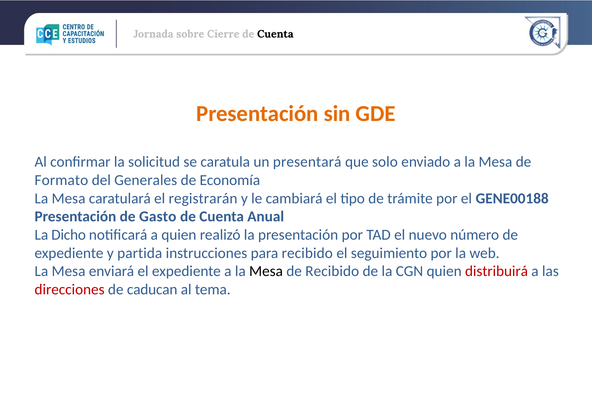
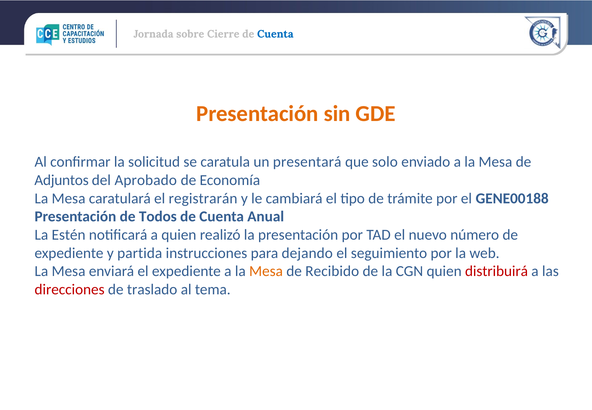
Cuenta at (275, 34) colour: black -> blue
Formato: Formato -> Adjuntos
Generales: Generales -> Aprobado
Gasto: Gasto -> Todos
Dicho: Dicho -> Estén
para recibido: recibido -> dejando
Mesa at (266, 271) colour: black -> orange
caducan: caducan -> traslado
